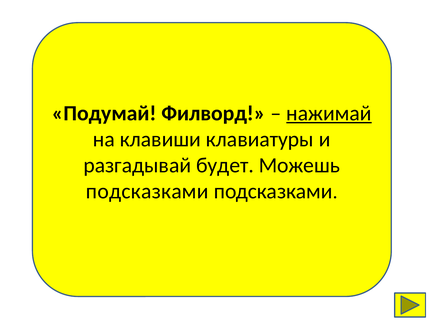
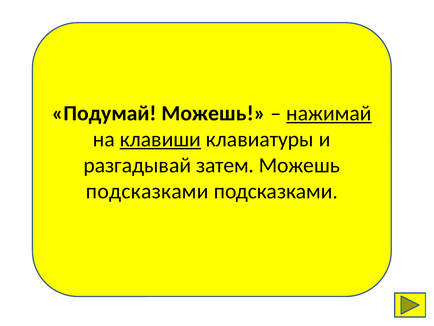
Подумай Филворд: Филворд -> Можешь
клавиши underline: none -> present
будет: будет -> затем
